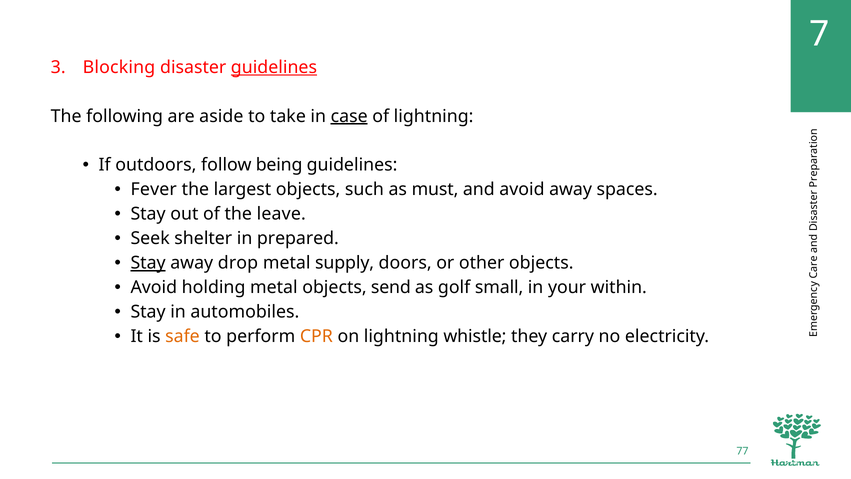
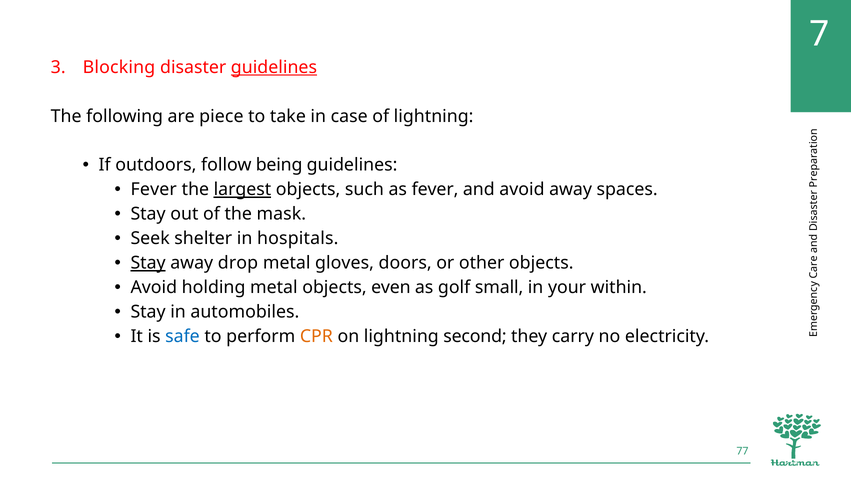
aside: aside -> piece
case underline: present -> none
largest underline: none -> present
as must: must -> fever
leave: leave -> mask
prepared: prepared -> hospitals
supply: supply -> gloves
send: send -> even
safe colour: orange -> blue
whistle: whistle -> second
